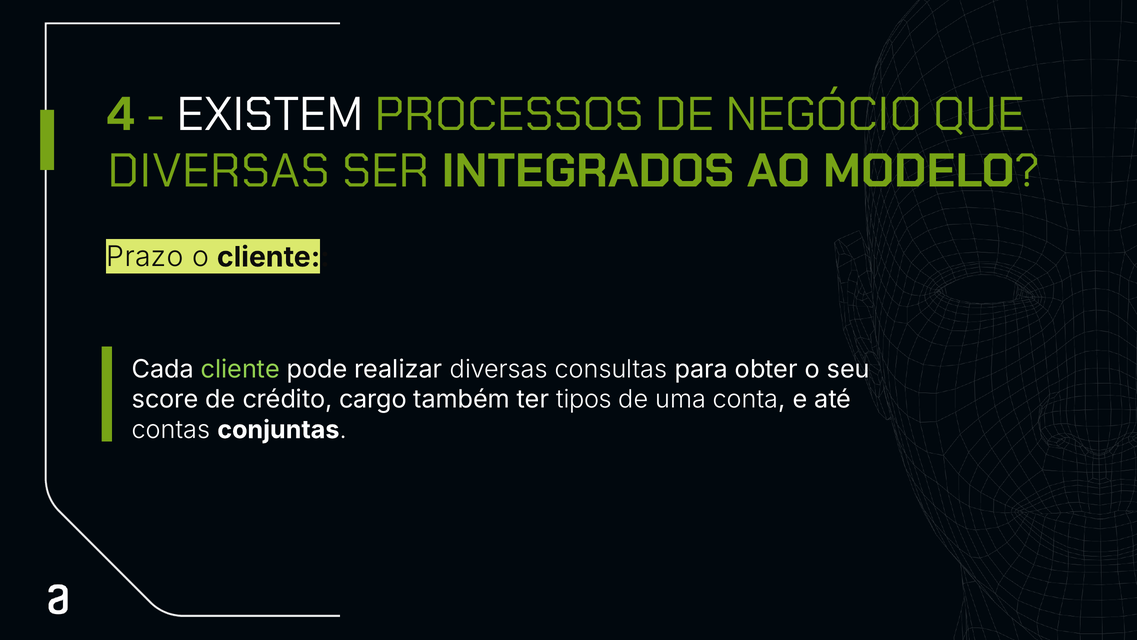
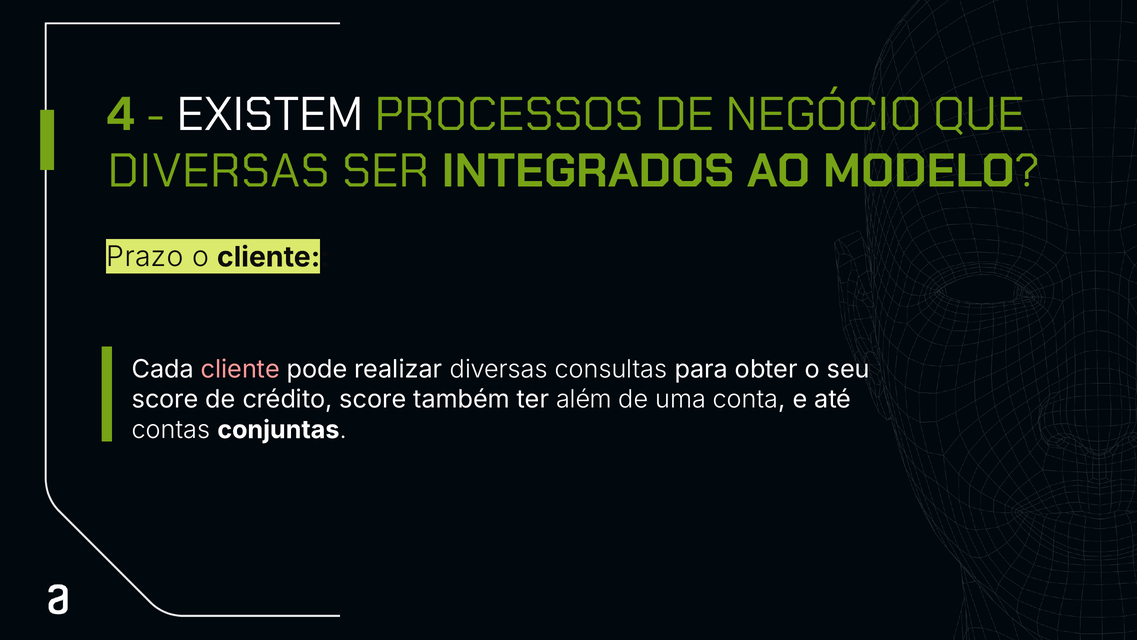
cliente at (240, 369) colour: light green -> pink
crédito cargo: cargo -> score
tipos: tipos -> além
